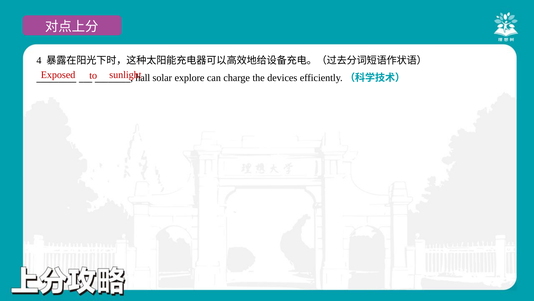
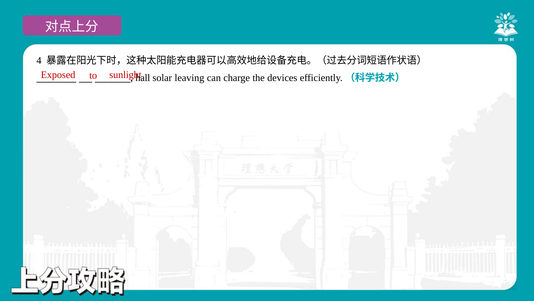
explore: explore -> leaving
